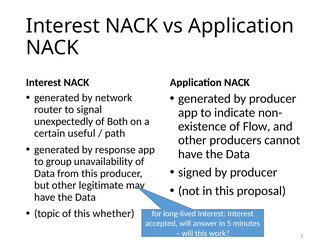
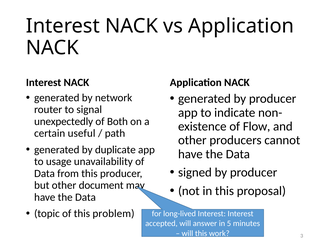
response: response -> duplicate
group: group -> usage
legitimate: legitimate -> document
whether: whether -> problem
